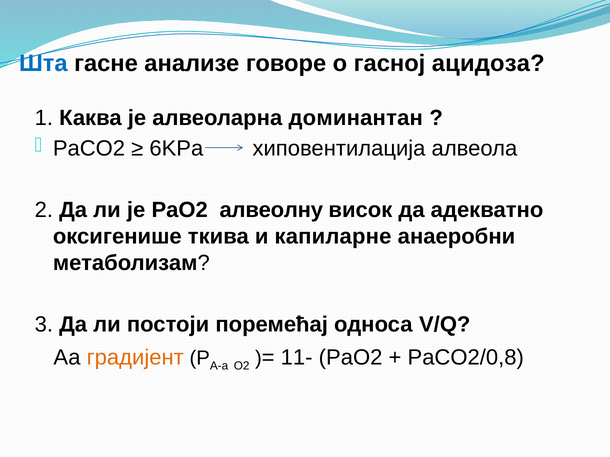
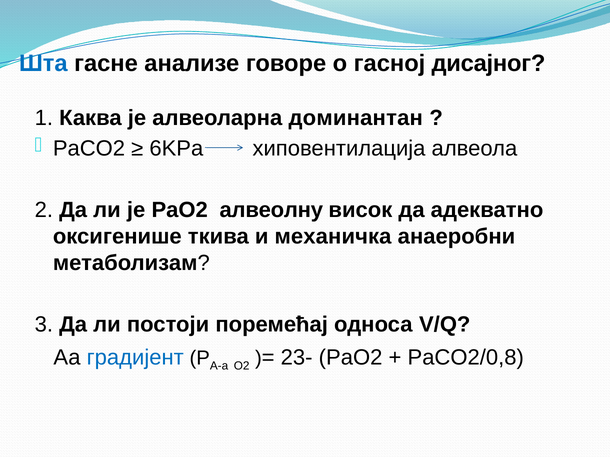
ацидоза: ацидоза -> дисајног
капиларне: капиларне -> механичка
градијент colour: orange -> blue
11-: 11- -> 23-
